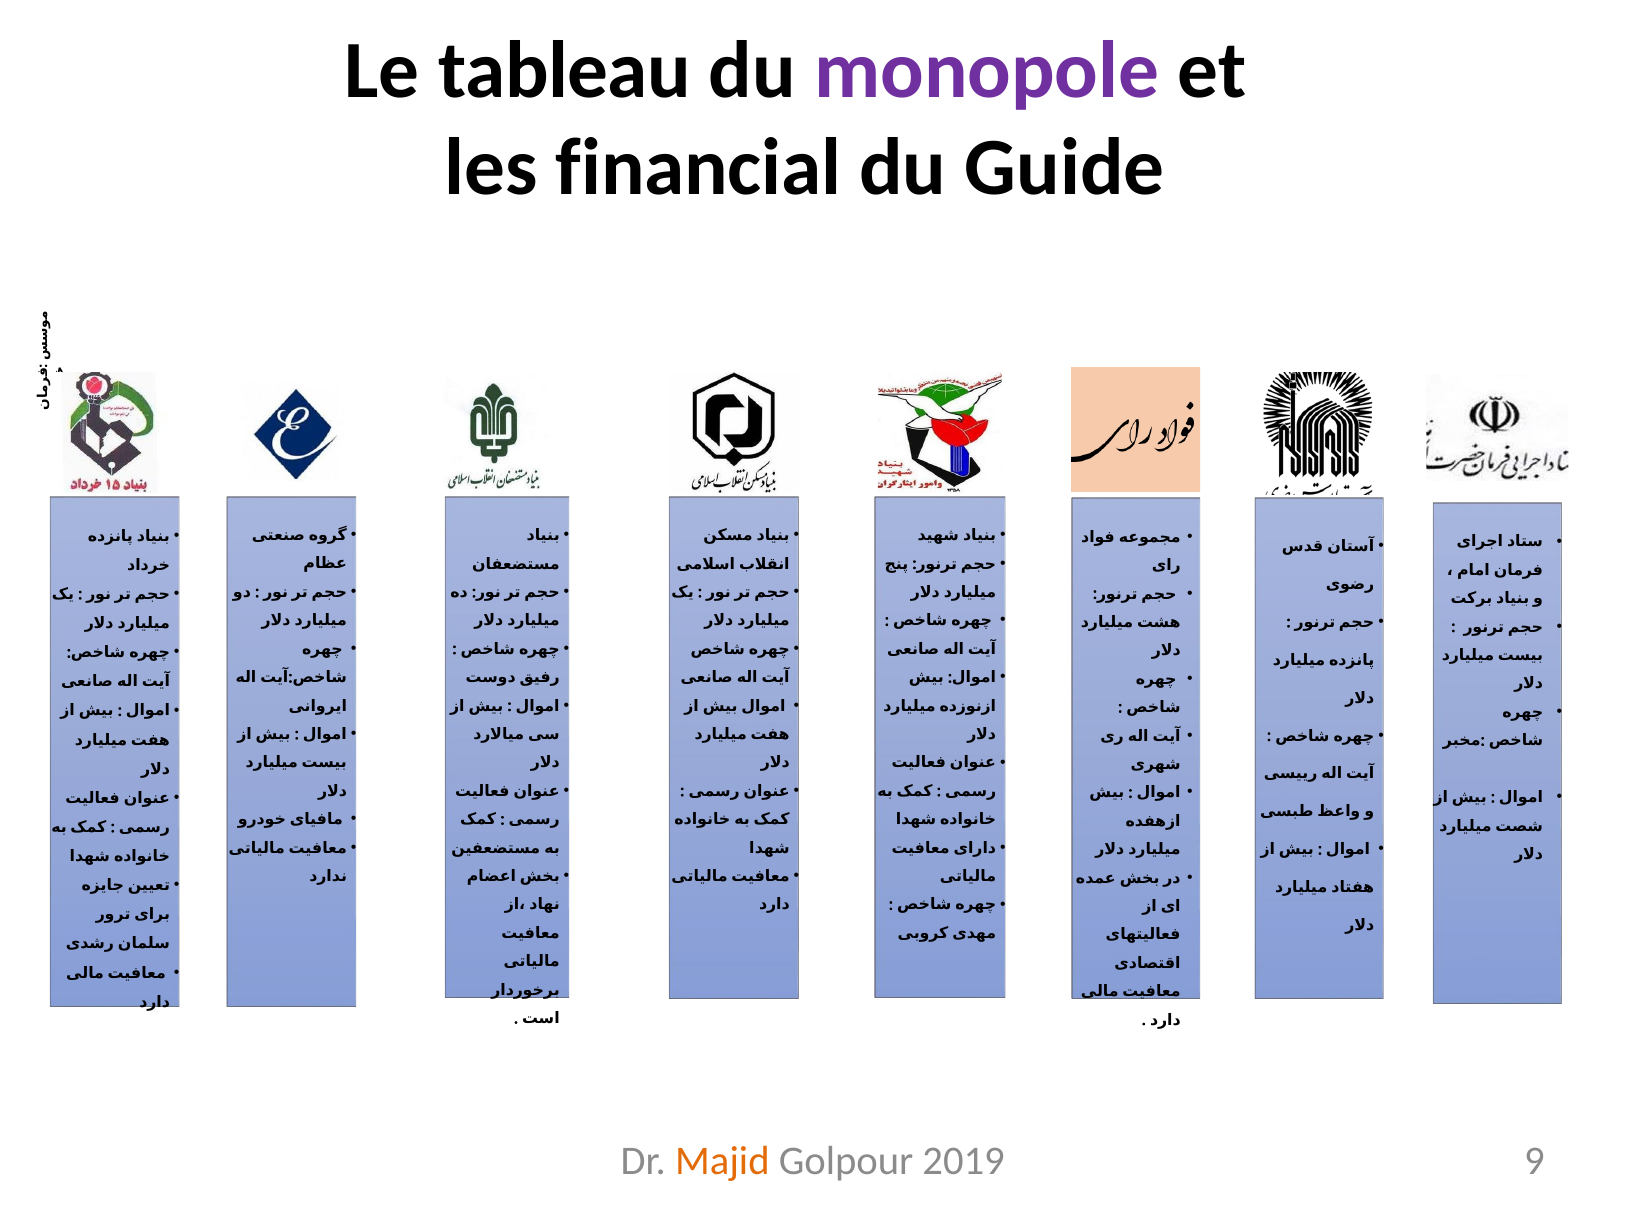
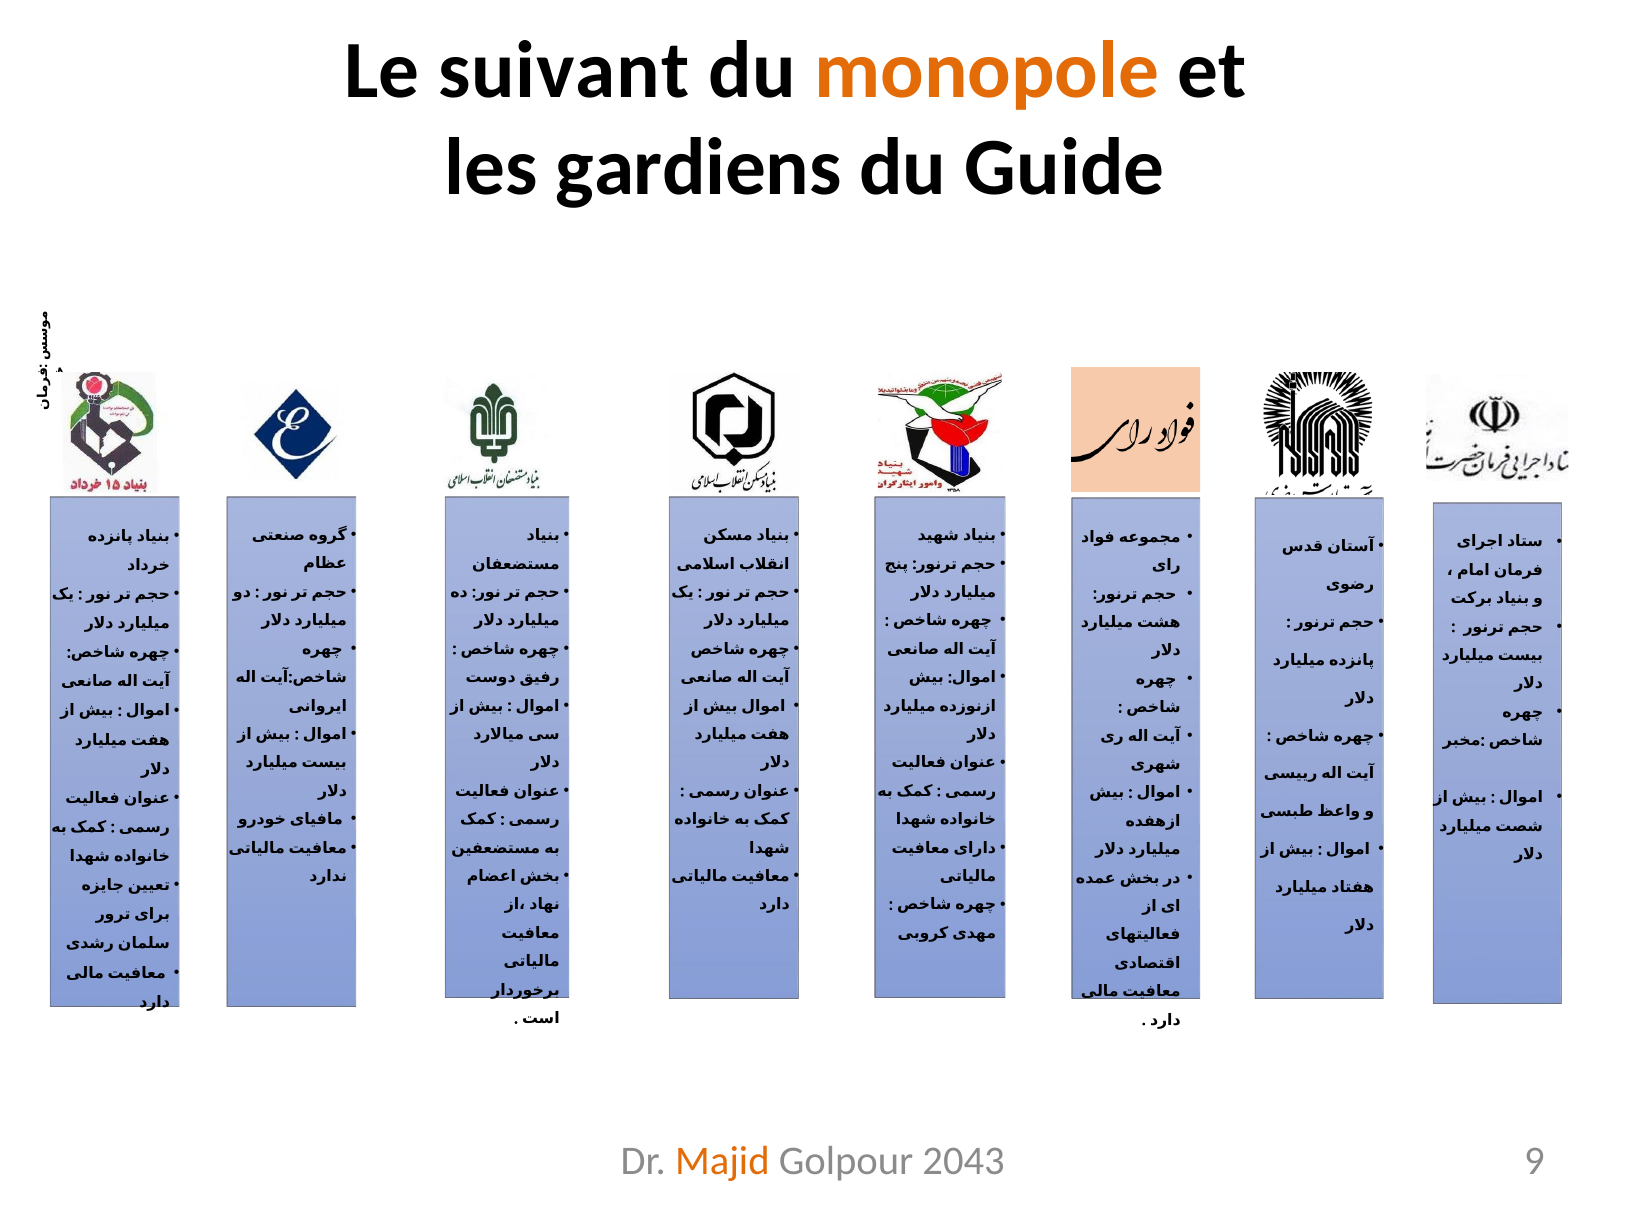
tableau: tableau -> suivant
monopole colour: purple -> orange
financial: financial -> gardiens
2019: 2019 -> 2043
